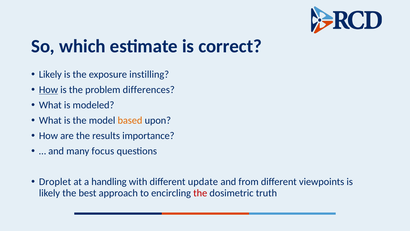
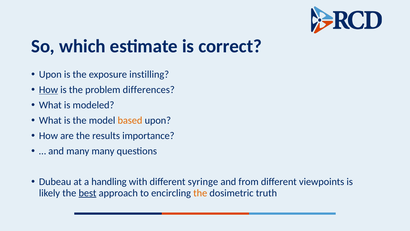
Likely at (50, 74): Likely -> Upon
many focus: focus -> many
Droplet: Droplet -> Dubeau
update: update -> syringe
best underline: none -> present
the at (200, 193) colour: red -> orange
